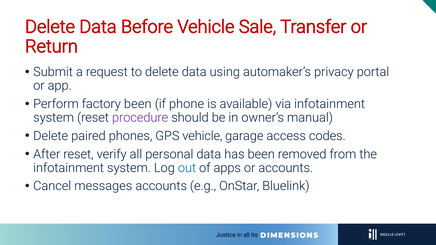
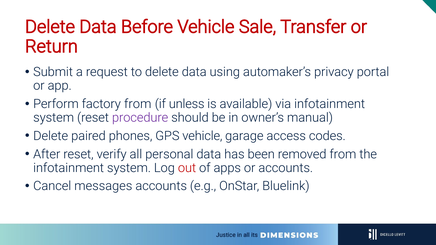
factory been: been -> from
phone: phone -> unless
out colour: blue -> red
